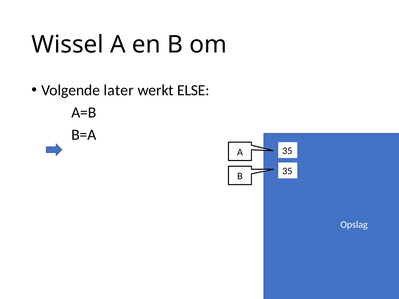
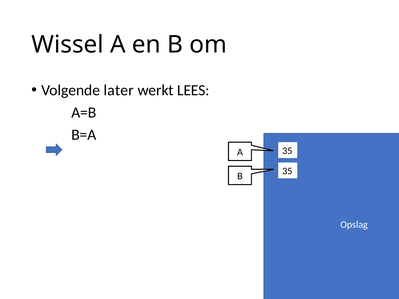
ELSE: ELSE -> LEES
